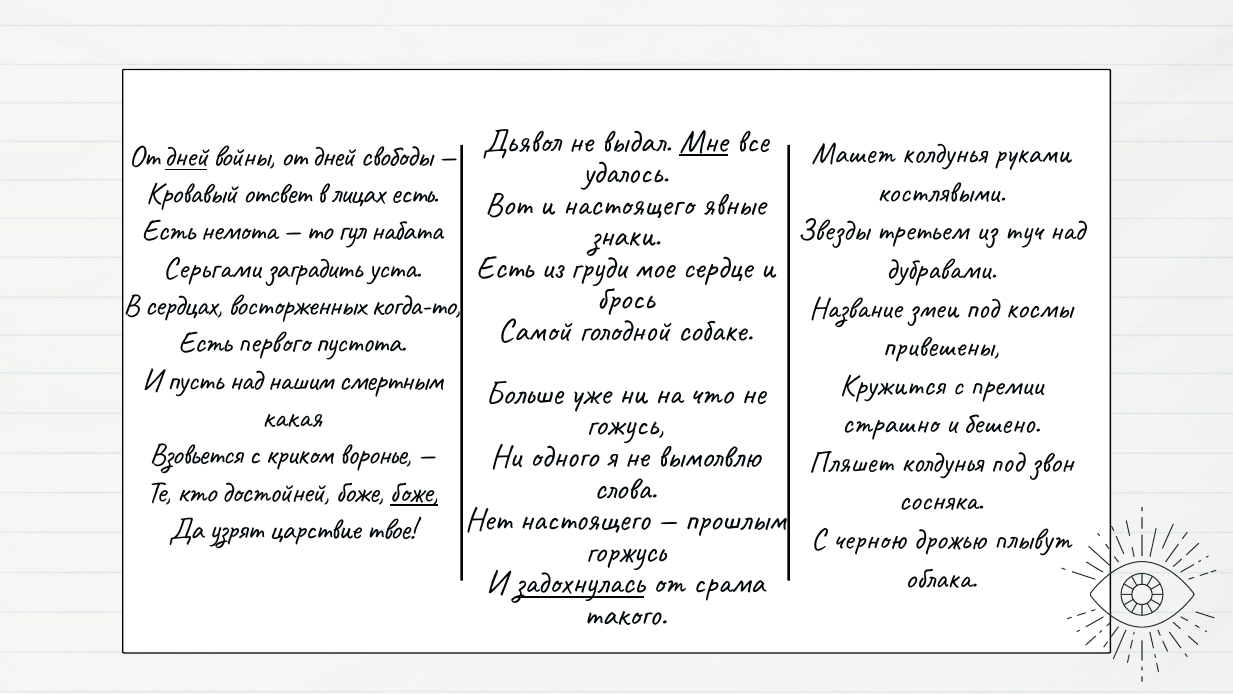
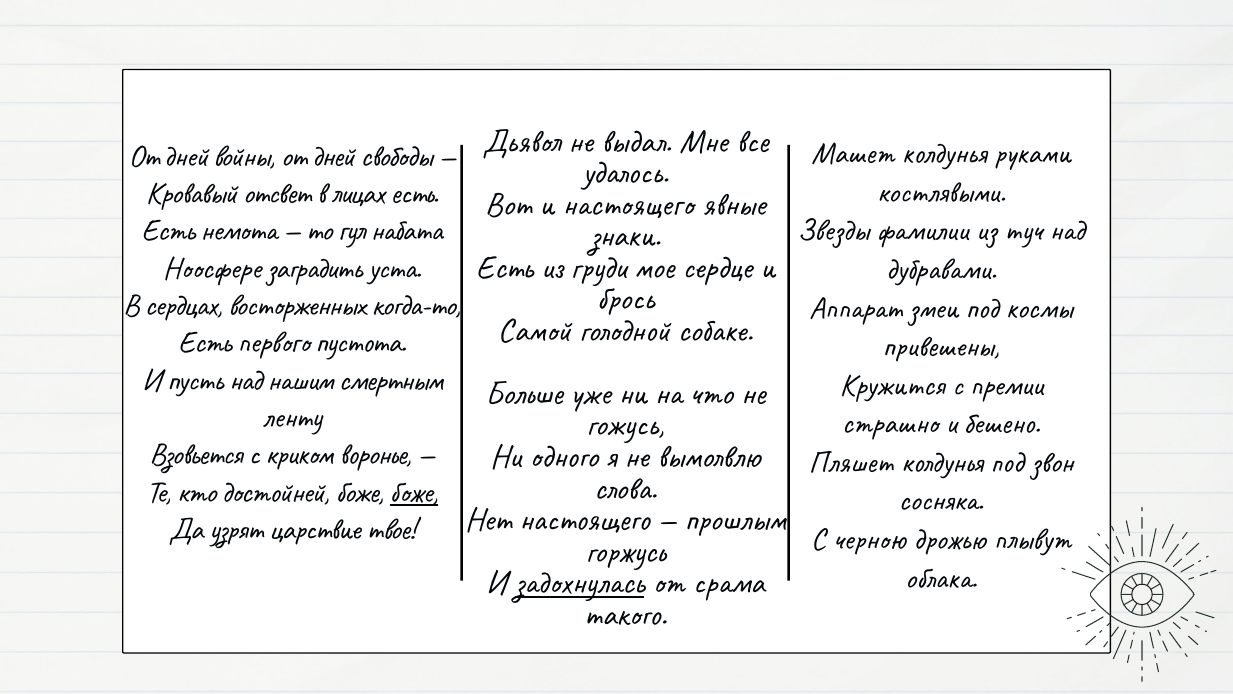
Мне underline: present -> none
дней at (186, 156) underline: present -> none
третьем: третьем -> фамилии
Серьгами: Серьгами -> Ноосфере
Название: Название -> Аппарат
какая: какая -> ленту
